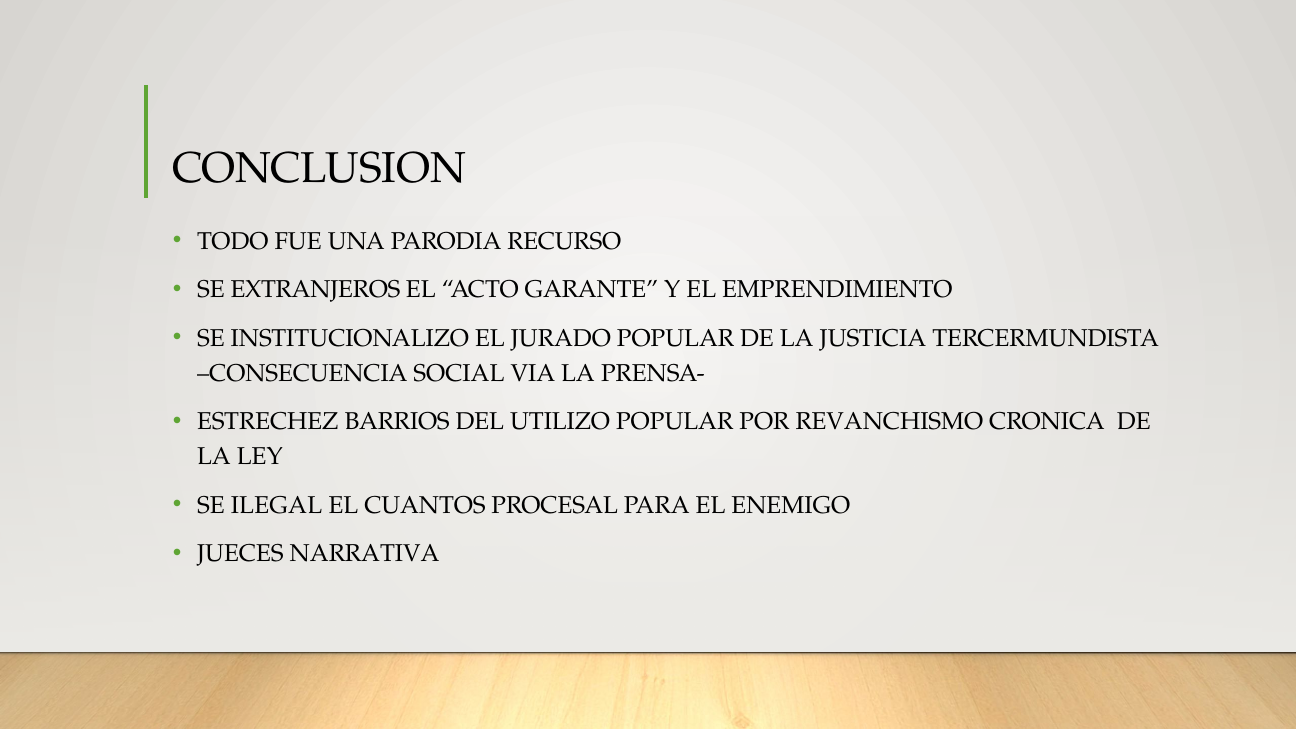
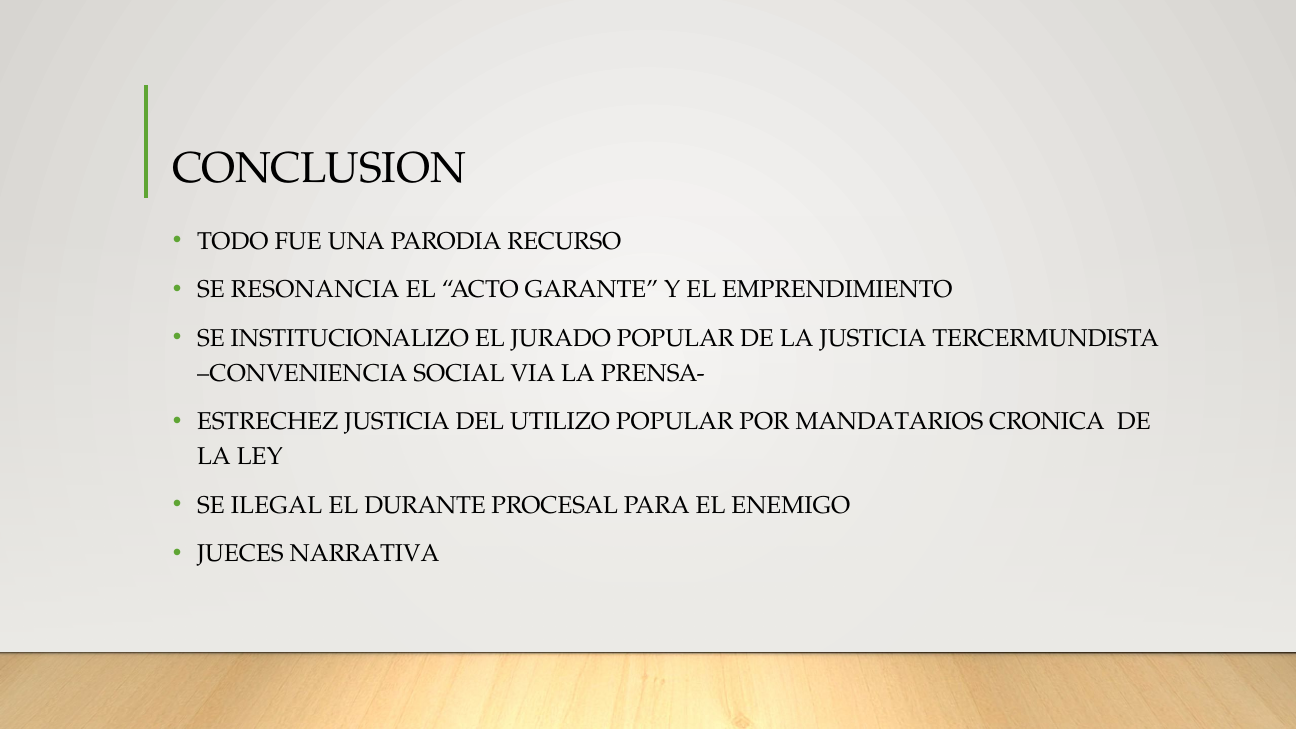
EXTRANJEROS: EXTRANJEROS -> RESONANCIA
CONSECUENCIA: CONSECUENCIA -> CONVENIENCIA
ESTRECHEZ BARRIOS: BARRIOS -> JUSTICIA
REVANCHISMO: REVANCHISMO -> MANDATARIOS
CUANTOS: CUANTOS -> DURANTE
